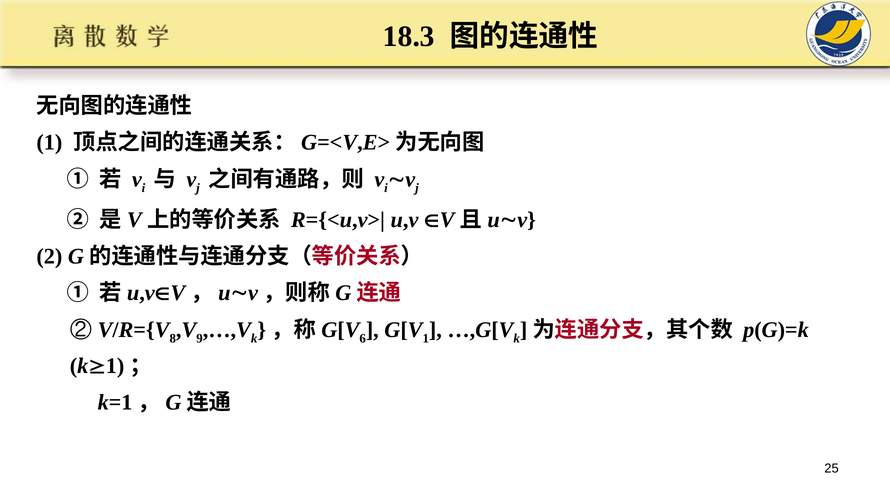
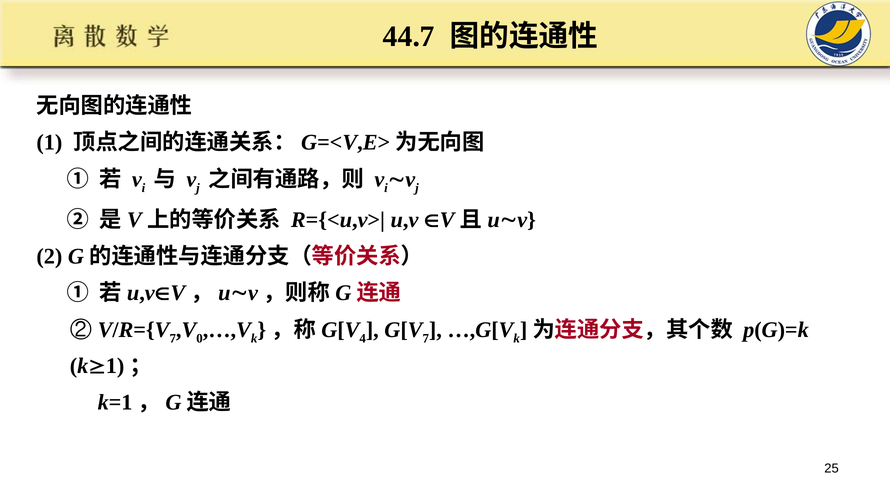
18.3: 18.3 -> 44.7
8 at (173, 338): 8 -> 7
9: 9 -> 0
6: 6 -> 4
1 at (426, 338): 1 -> 7
